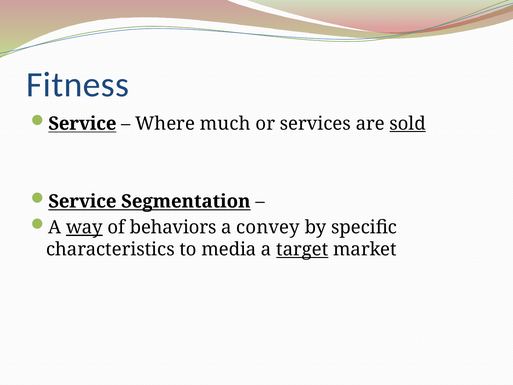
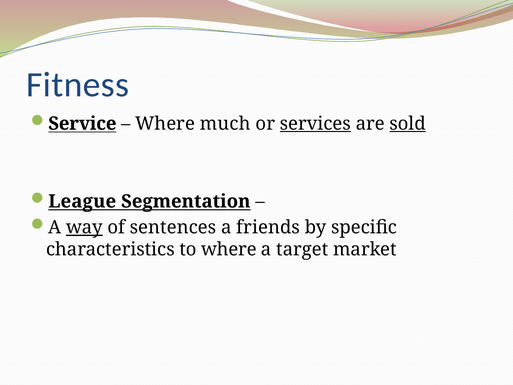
services underline: none -> present
Service at (82, 201): Service -> League
behaviors: behaviors -> sentences
convey: convey -> friends
to media: media -> where
target underline: present -> none
